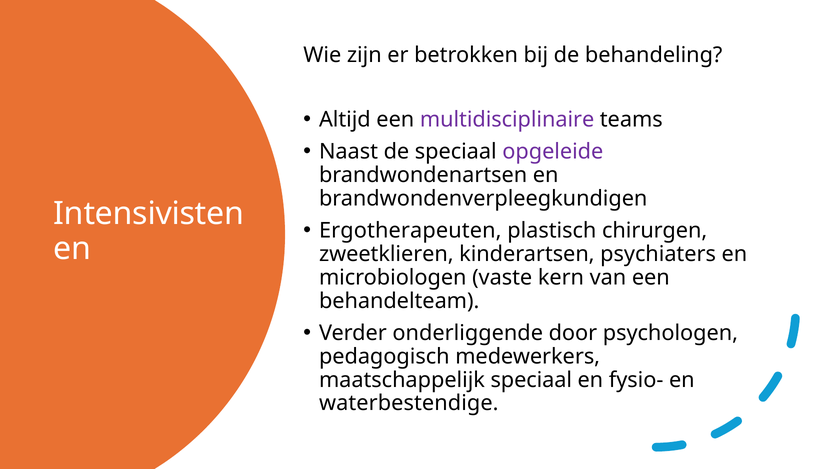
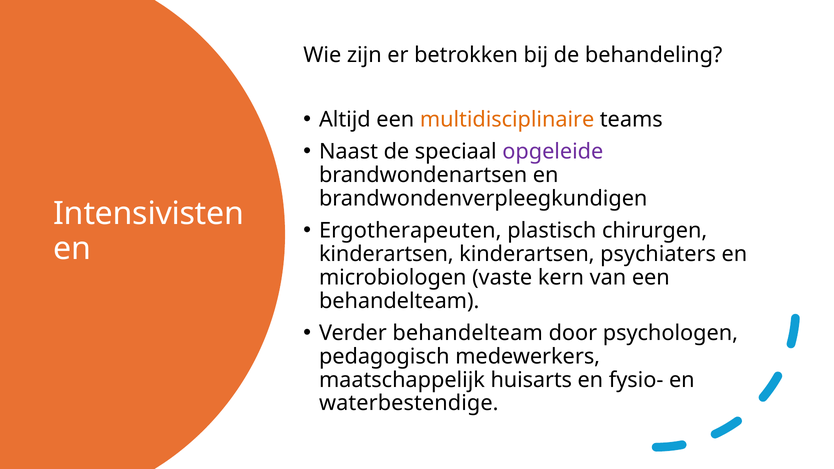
multidisciplinaire colour: purple -> orange
zweetklieren at (386, 254): zweetklieren -> kinderartsen
Verder onderliggende: onderliggende -> behandelteam
maatschappelijk speciaal: speciaal -> huisarts
